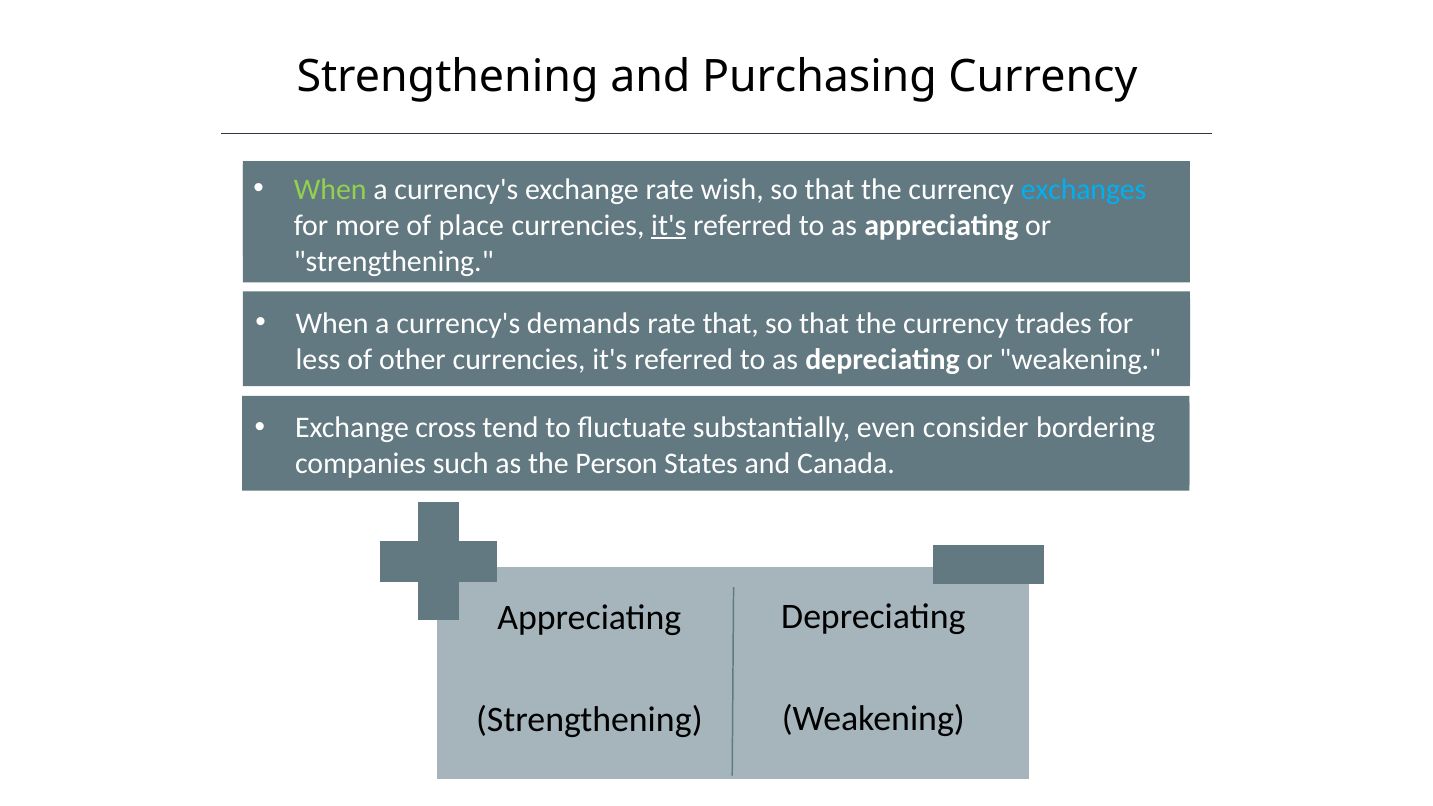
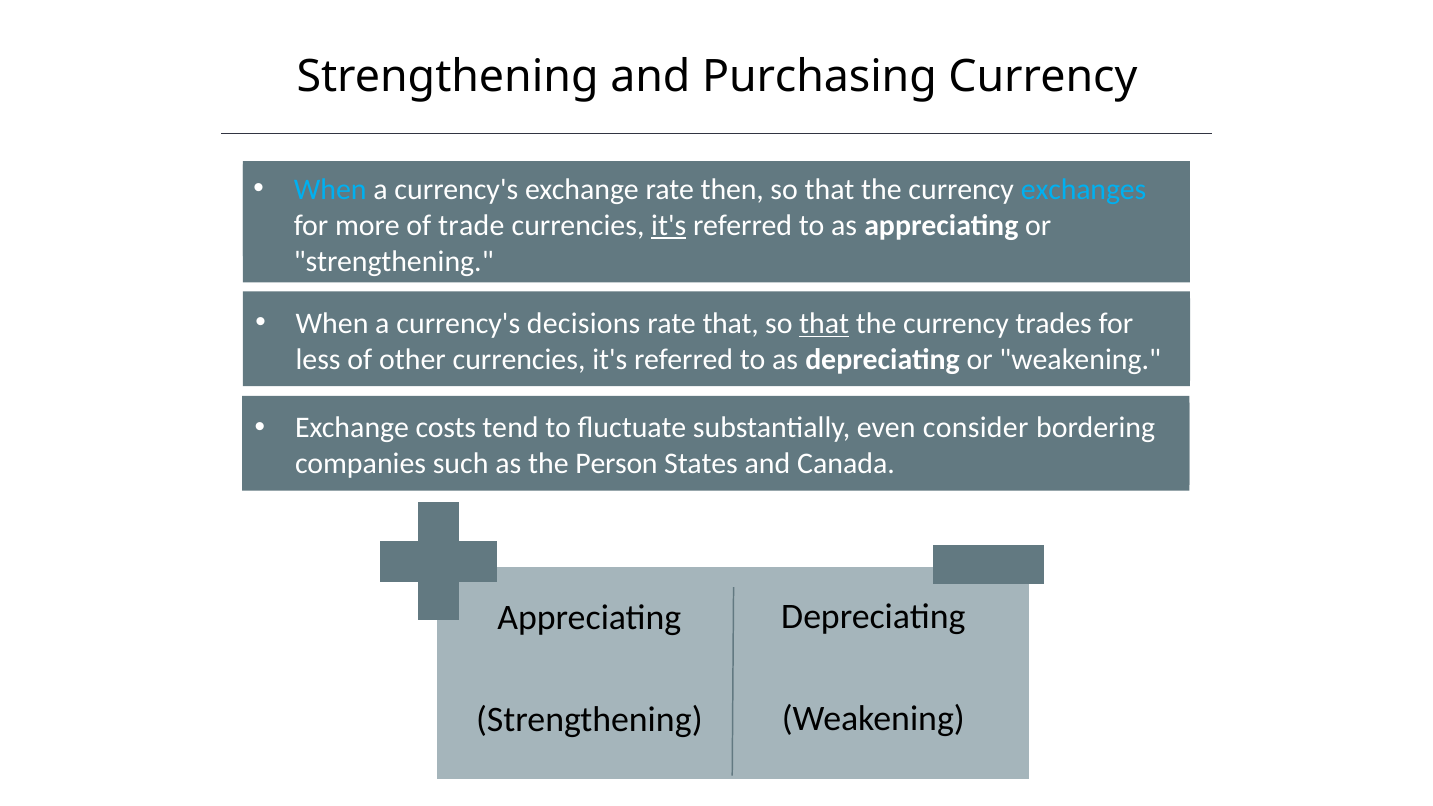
When at (330, 190) colour: light green -> light blue
wish: wish -> then
place: place -> trade
demands: demands -> decisions
that at (824, 324) underline: none -> present
cross: cross -> costs
